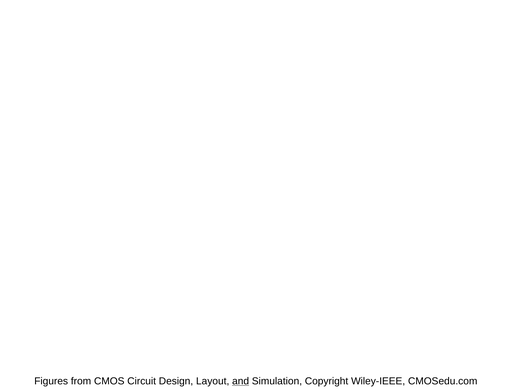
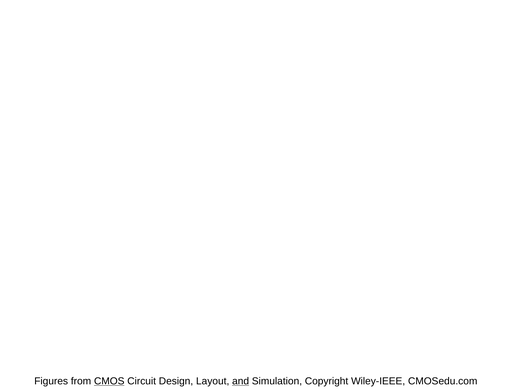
CMOS underline: none -> present
